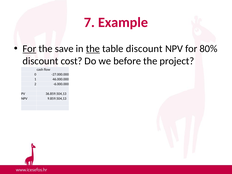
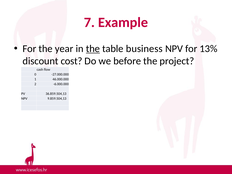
For at (29, 49) underline: present -> none
save: save -> year
table discount: discount -> business
80%: 80% -> 13%
